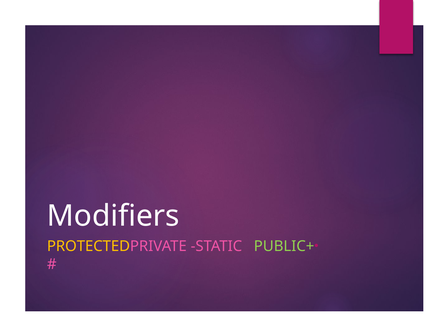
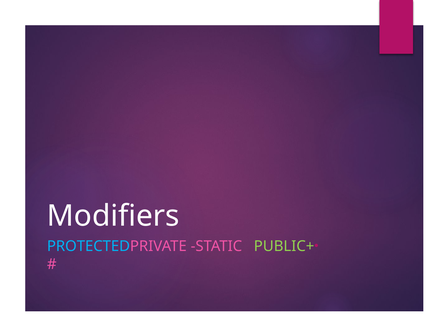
PROTECTED colour: yellow -> light blue
